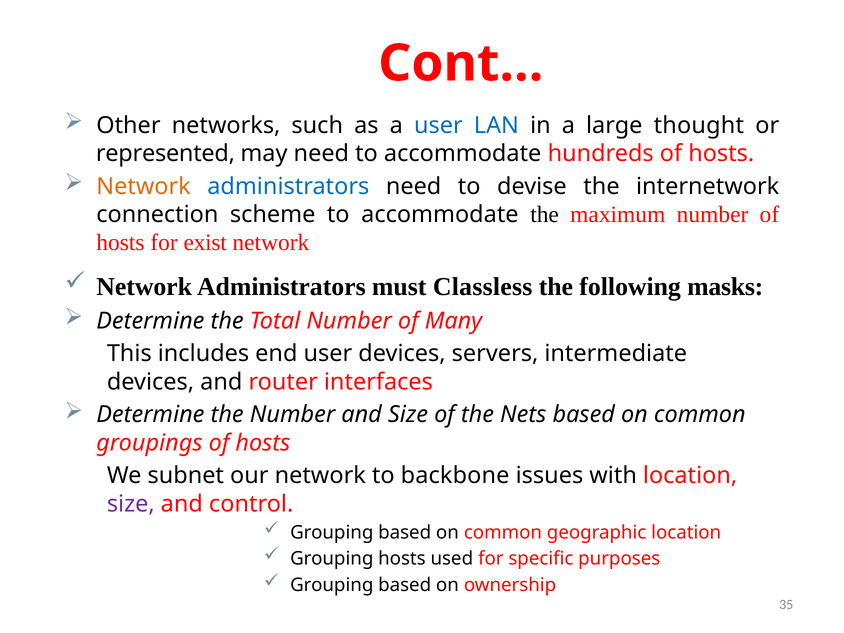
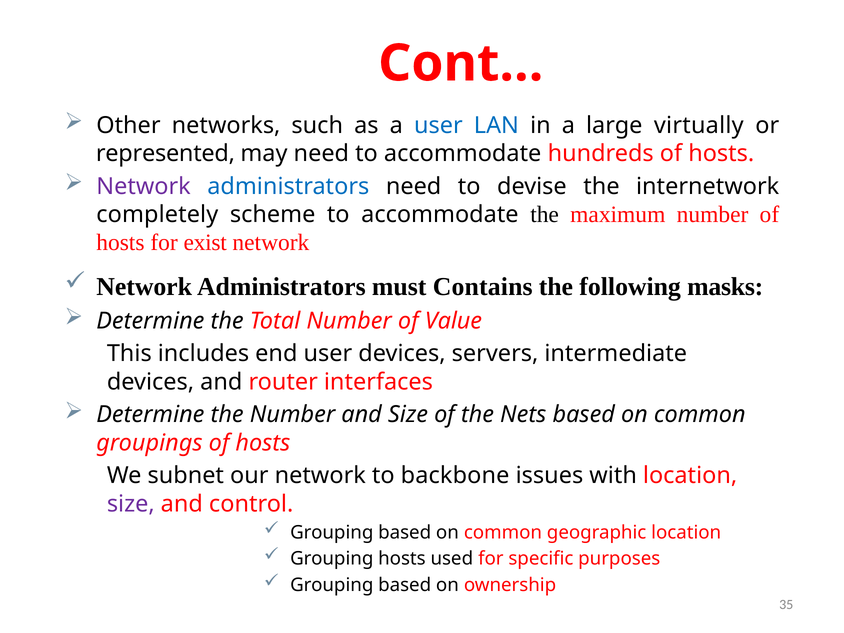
thought: thought -> virtually
Network at (144, 186) colour: orange -> purple
connection: connection -> completely
Classless: Classless -> Contains
Many: Many -> Value
